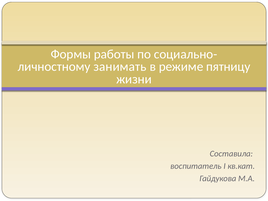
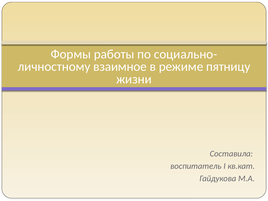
занимать: занимать -> взаимное
